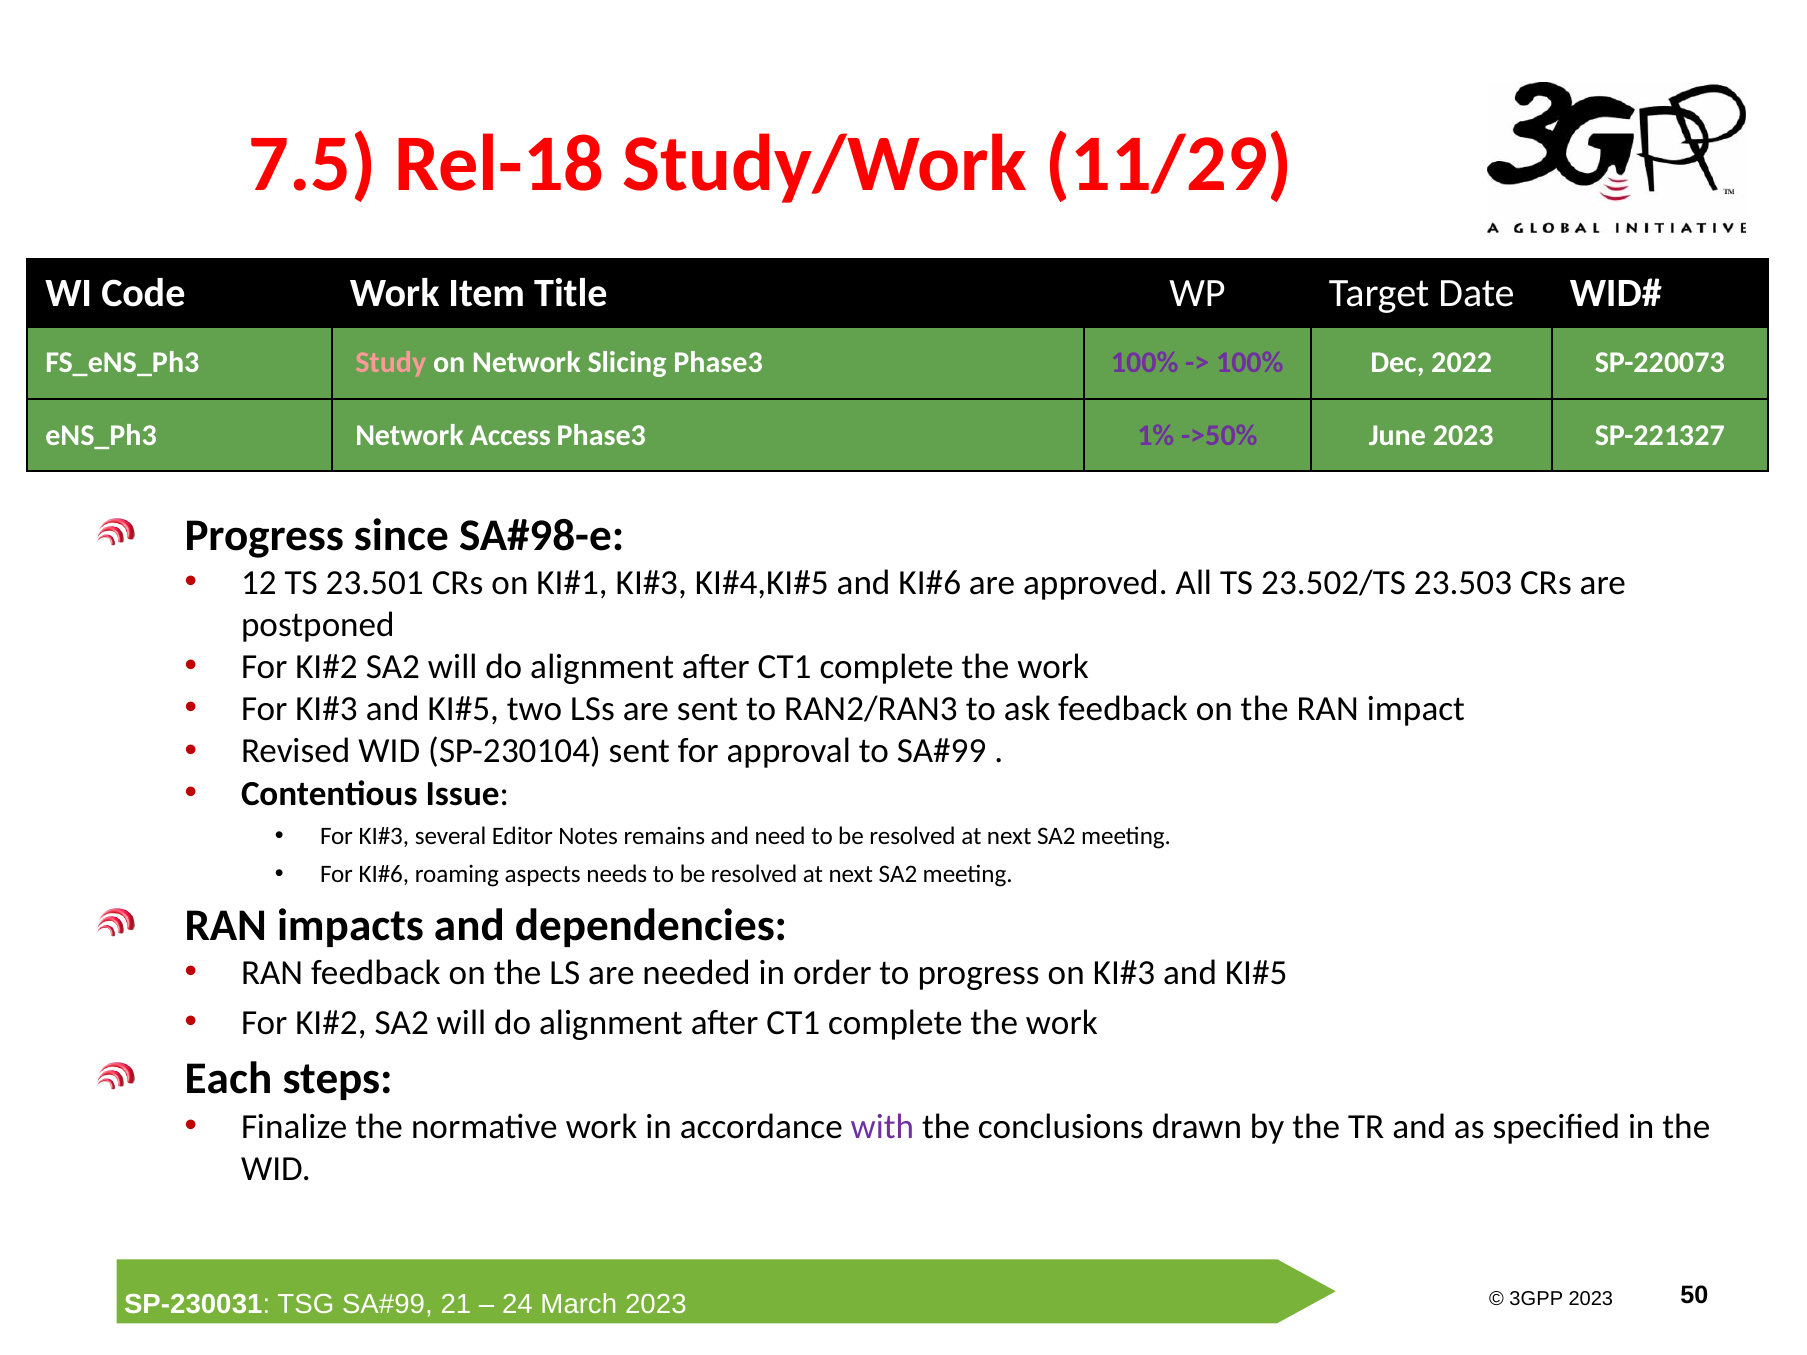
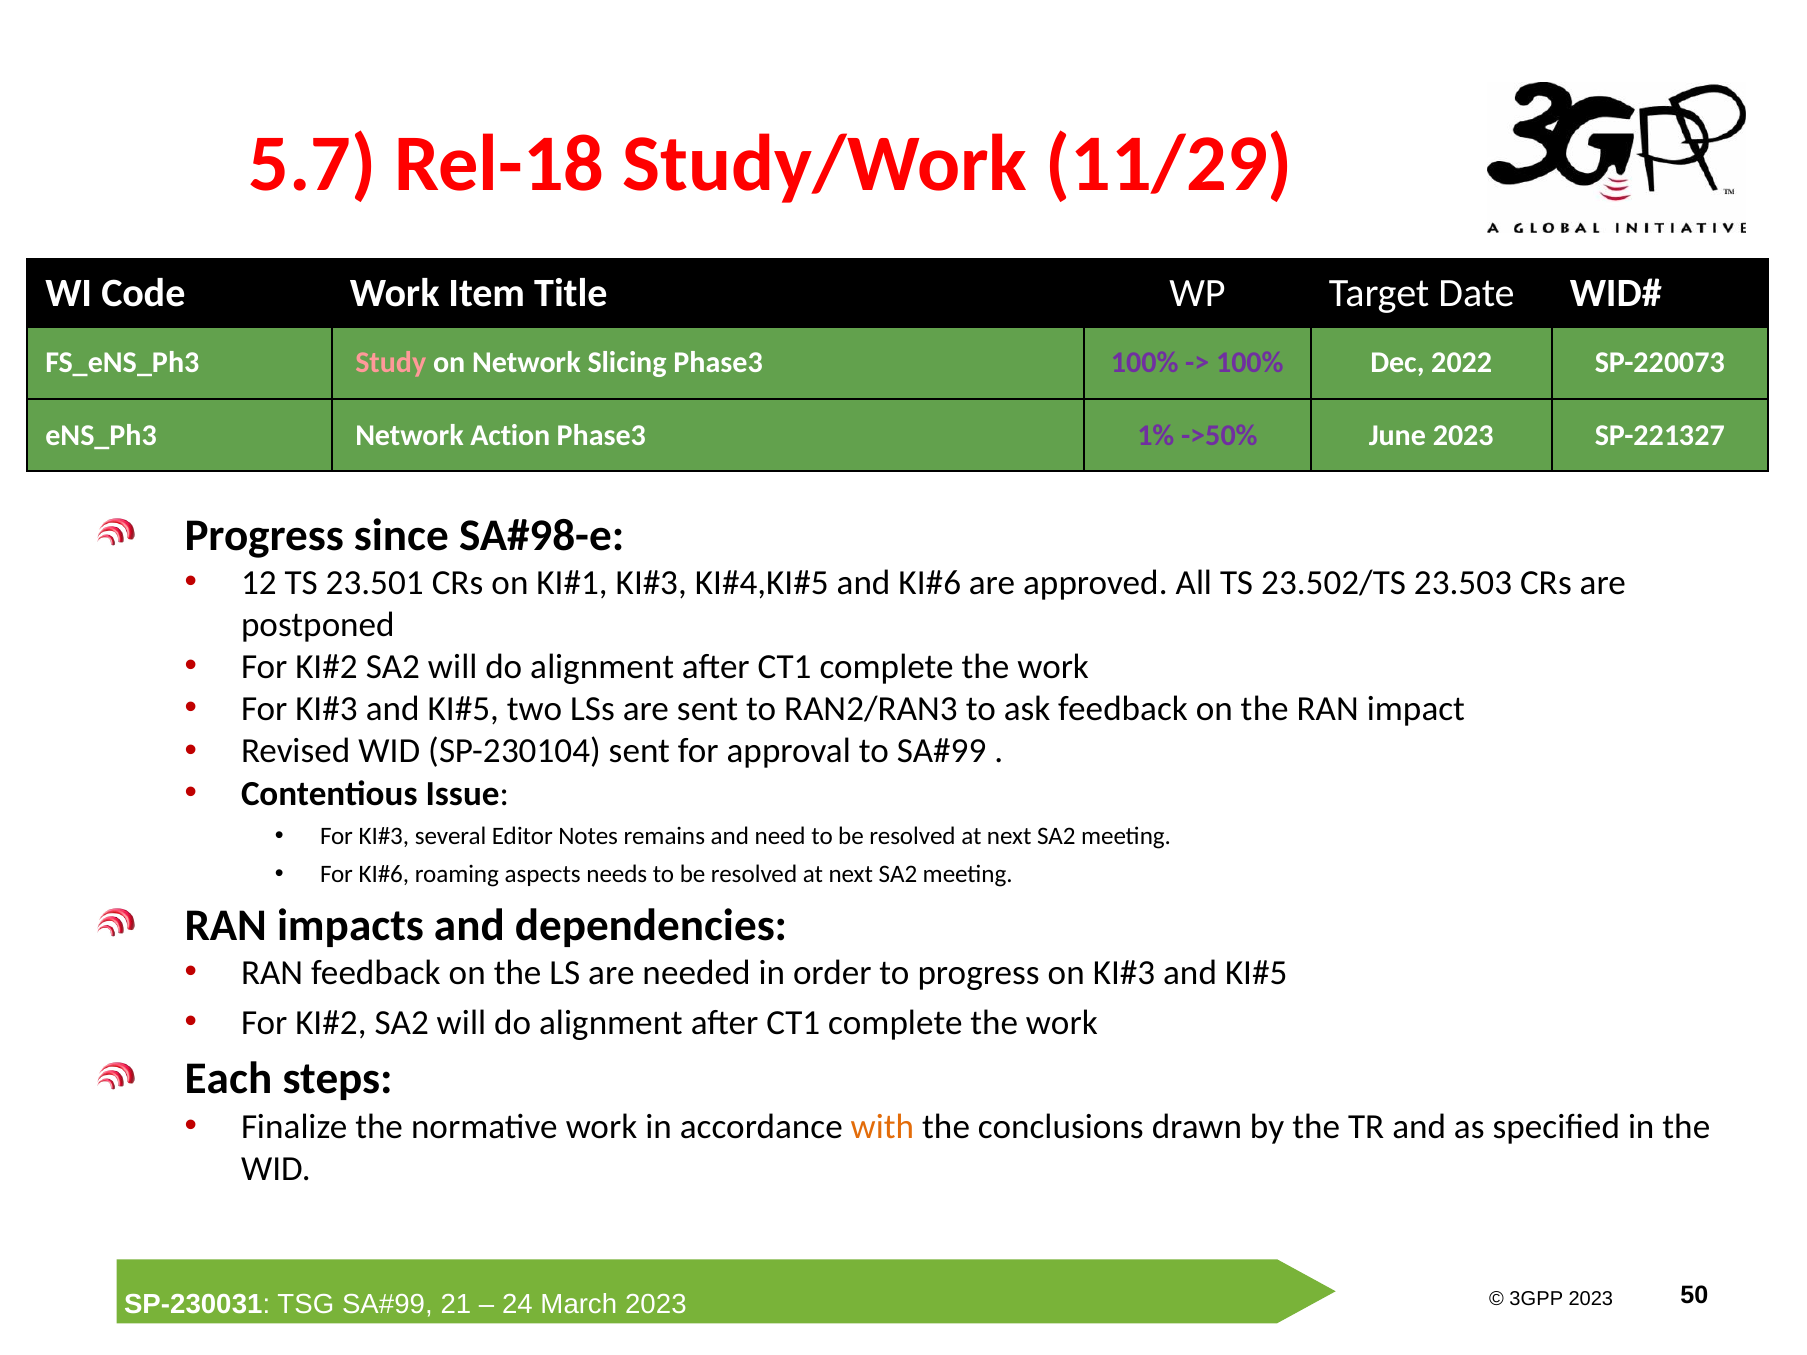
7.5: 7.5 -> 5.7
Access: Access -> Action
with colour: purple -> orange
